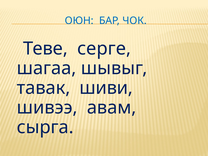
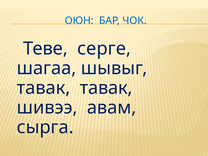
тавак шиви: шиви -> тавак
